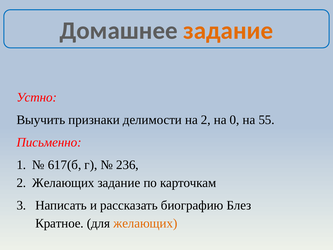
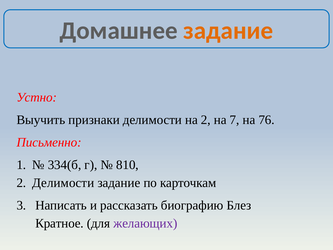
0: 0 -> 7
55: 55 -> 76
617(б: 617(б -> 334(б
236: 236 -> 810
2 Желающих: Желающих -> Делимости
желающих at (145, 223) colour: orange -> purple
